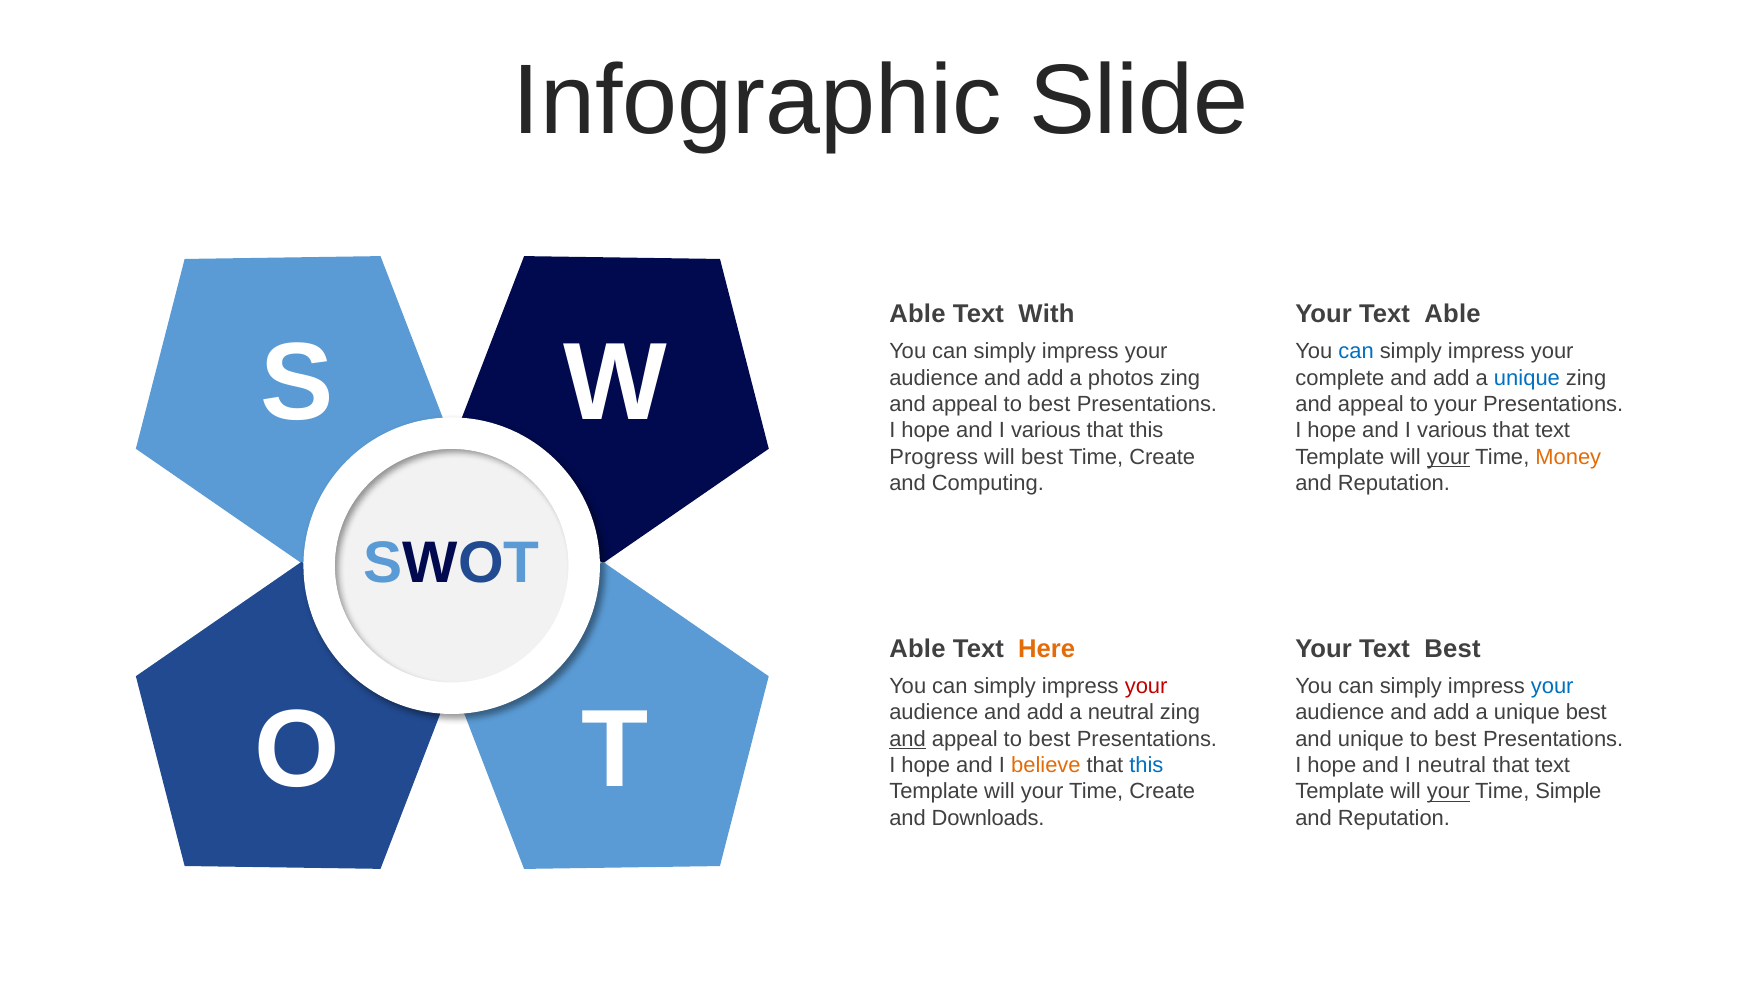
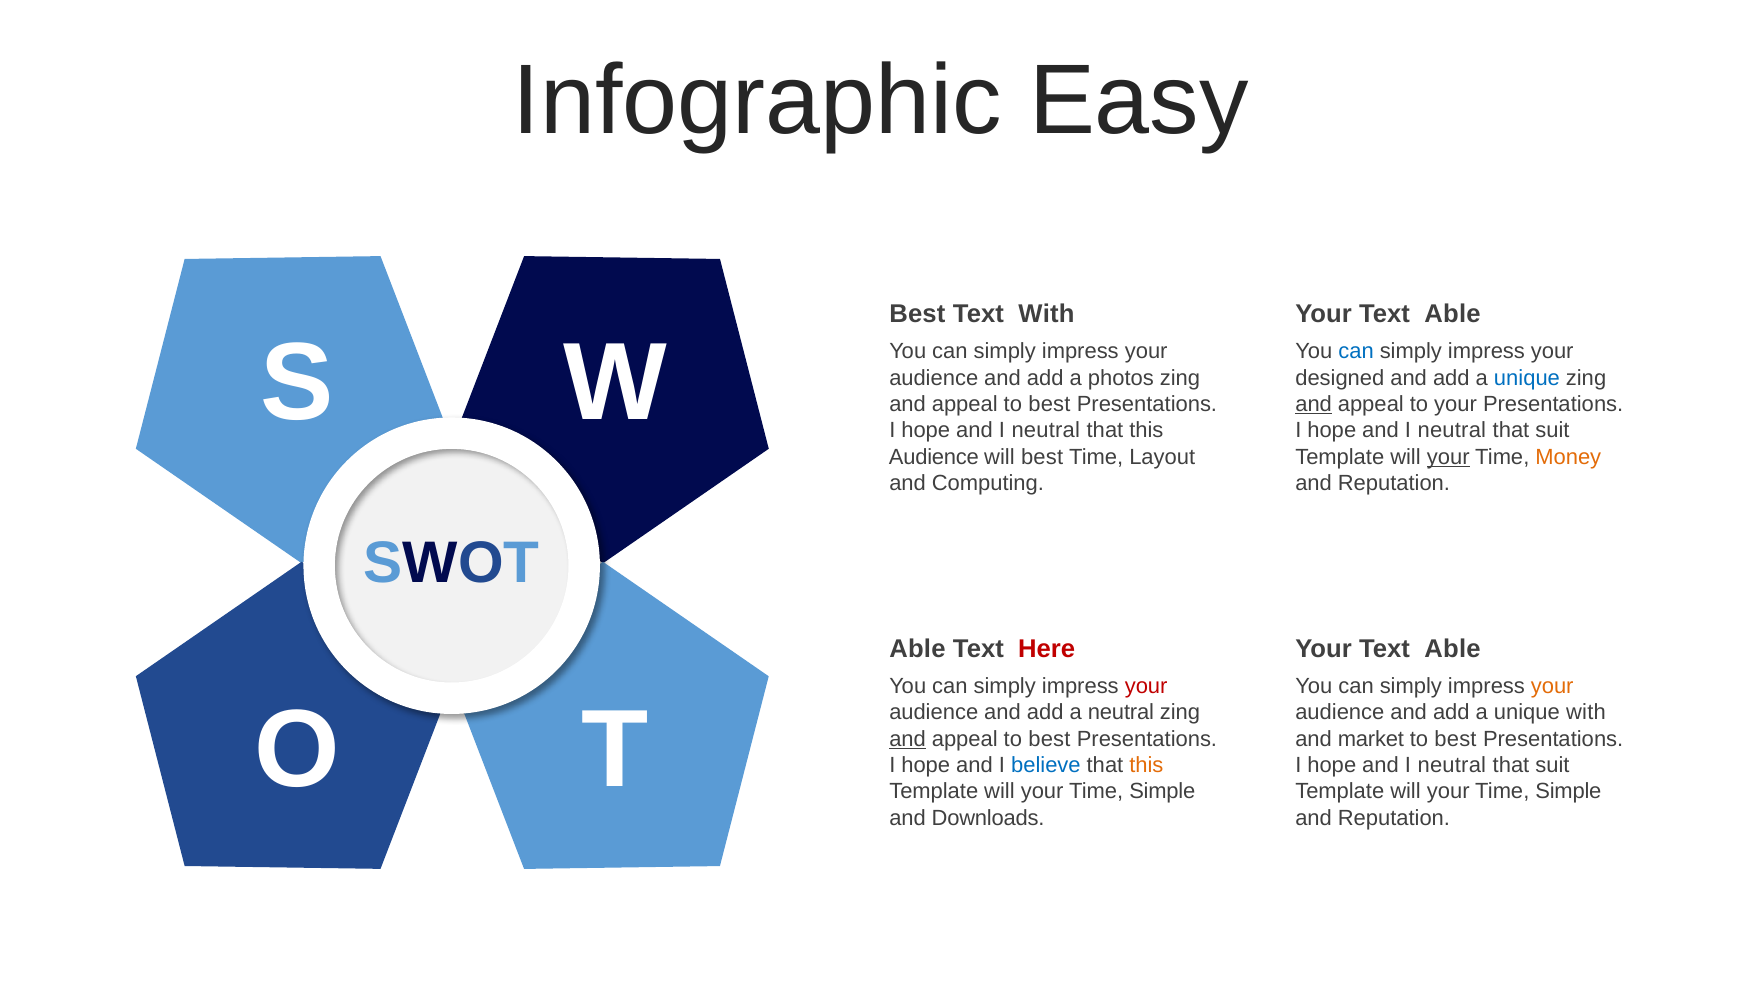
Slide: Slide -> Easy
Able at (917, 314): Able -> Best
complete: complete -> designed
and at (1314, 404) underline: none -> present
various at (1046, 431): various -> neutral
various at (1452, 431): various -> neutral
text at (1553, 431): text -> suit
Progress at (934, 457): Progress -> Audience
Create at (1162, 457): Create -> Layout
Here colour: orange -> red
Best at (1453, 649): Best -> Able
your at (1552, 686) colour: blue -> orange
unique best: best -> with
and unique: unique -> market
believe colour: orange -> blue
this at (1146, 765) colour: blue -> orange
text at (1553, 765): text -> suit
Create at (1162, 792): Create -> Simple
your at (1448, 792) underline: present -> none
